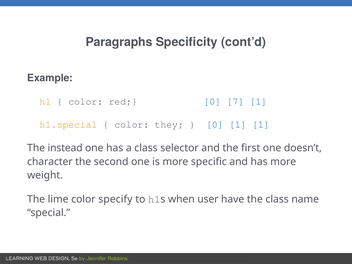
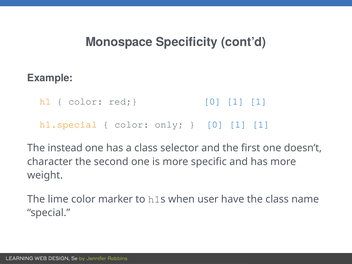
Paragraphs: Paragraphs -> Monospace
red 0 7: 7 -> 1
they: they -> only
specify: specify -> marker
